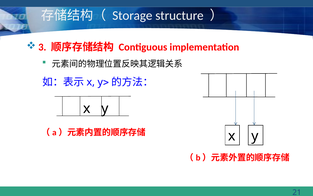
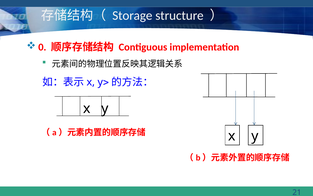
3: 3 -> 0
